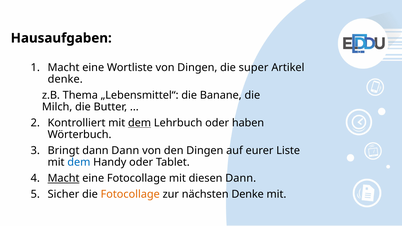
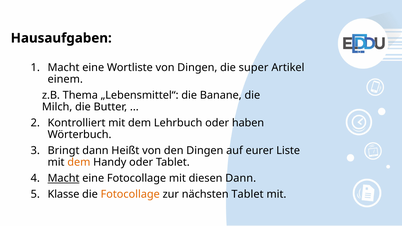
denke at (65, 79): denke -> einem
dem at (140, 123) underline: present -> none
dann Dann: Dann -> Heißt
dem at (79, 162) colour: blue -> orange
Sicher: Sicher -> Klasse
nächsten Denke: Denke -> Tablet
